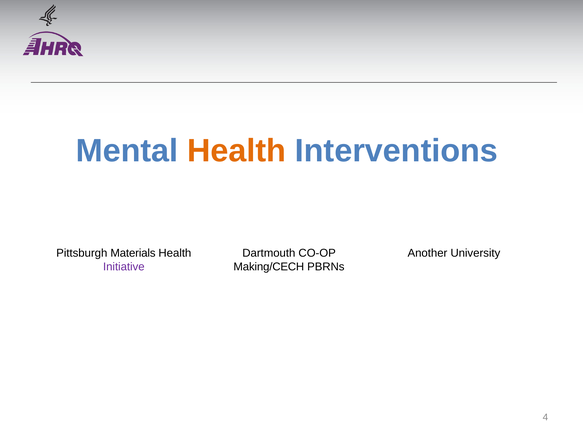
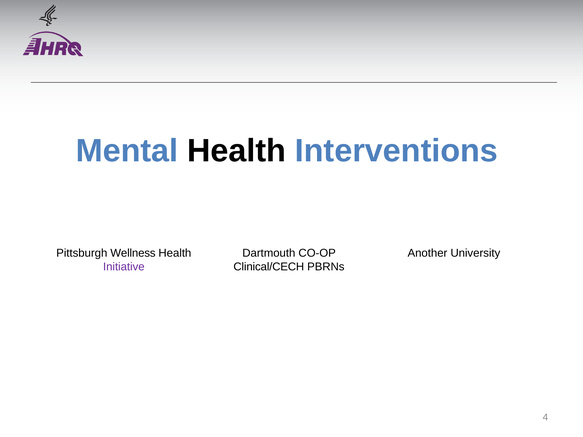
Health at (237, 151) colour: orange -> black
Materials: Materials -> Wellness
Making/CECH: Making/CECH -> Clinical/CECH
